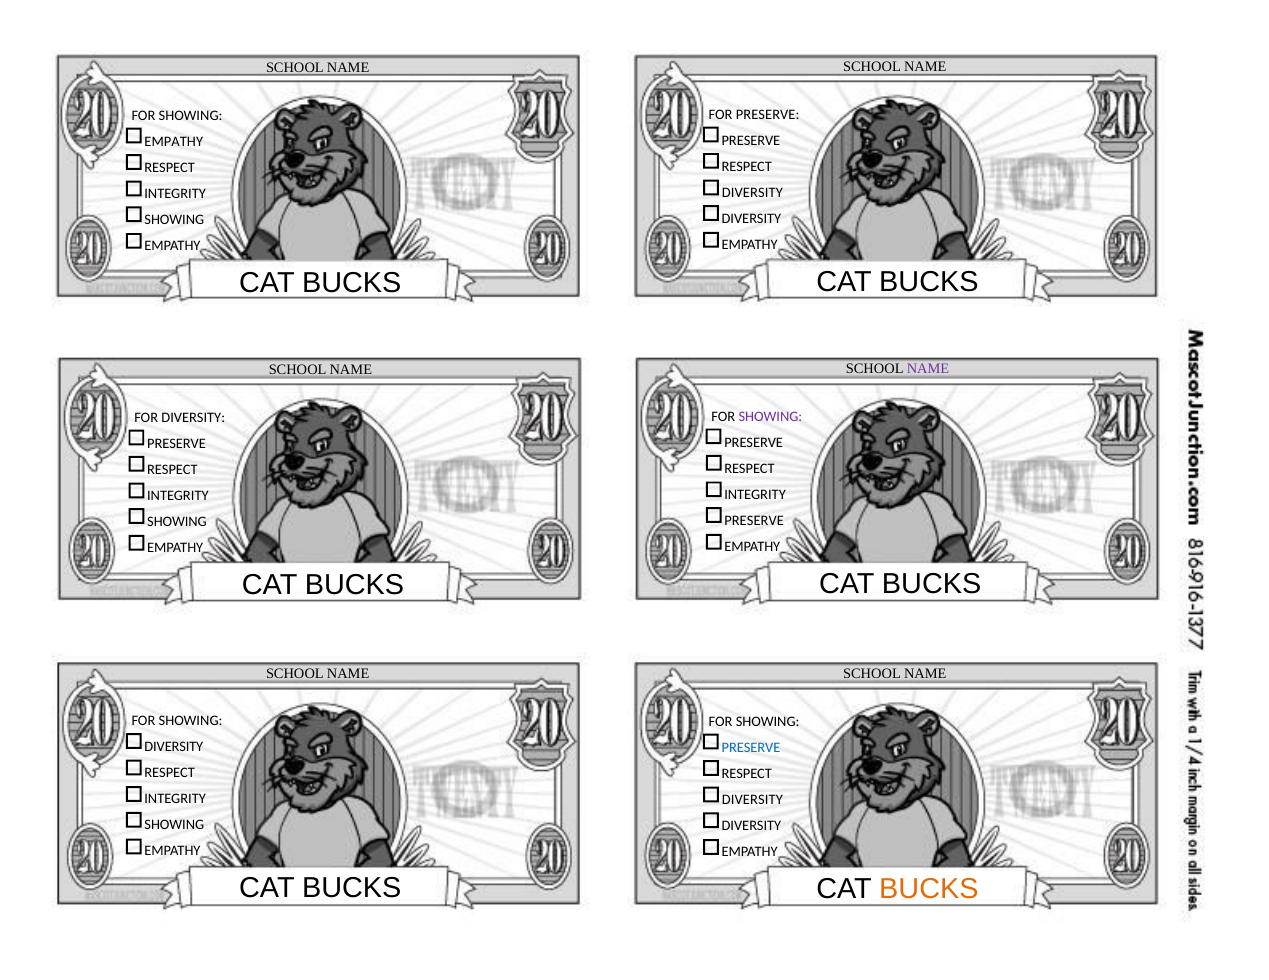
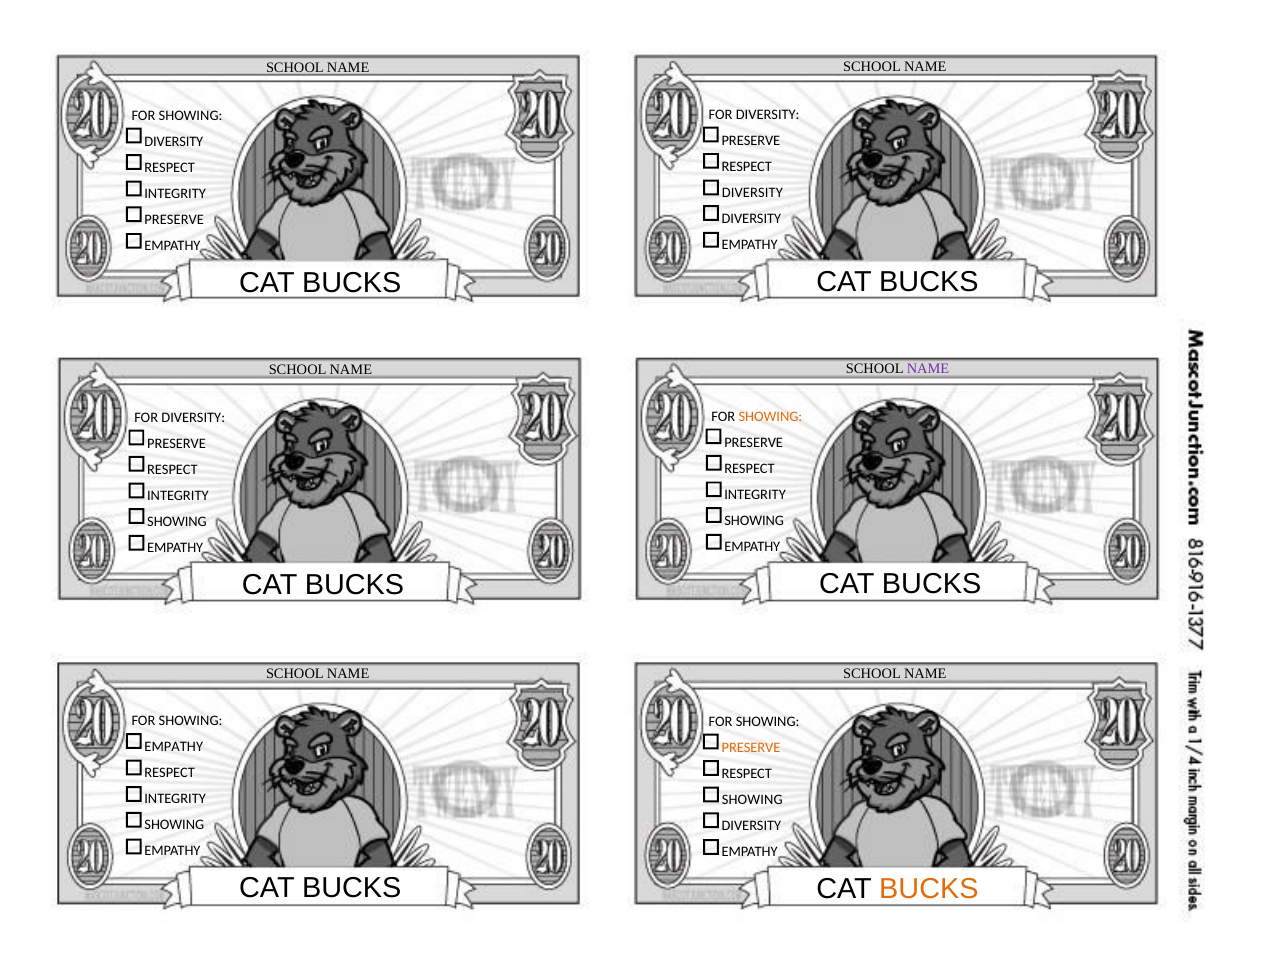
PRESERVE at (768, 114): PRESERVE -> DIVERSITY
EMPATHY at (174, 142): EMPATHY -> DIVERSITY
SHOWING at (174, 220): SHOWING -> PRESERVE
SHOWING at (770, 417) colour: purple -> orange
PRESERVE at (754, 521): PRESERVE -> SHOWING
DIVERSITY at (174, 747): DIVERSITY -> EMPATHY
PRESERVE at (751, 748) colour: blue -> orange
DIVERSITY at (752, 800): DIVERSITY -> SHOWING
